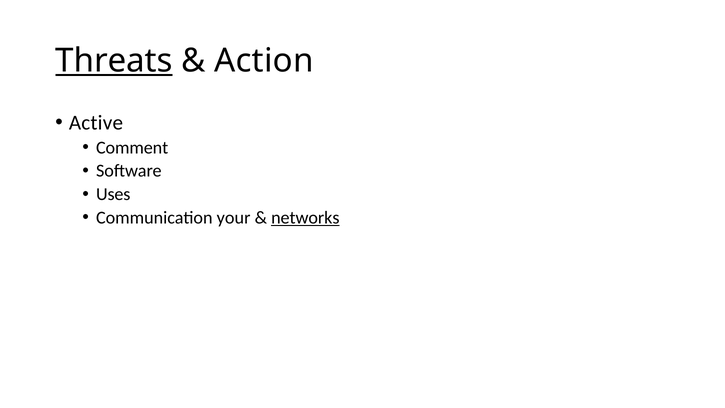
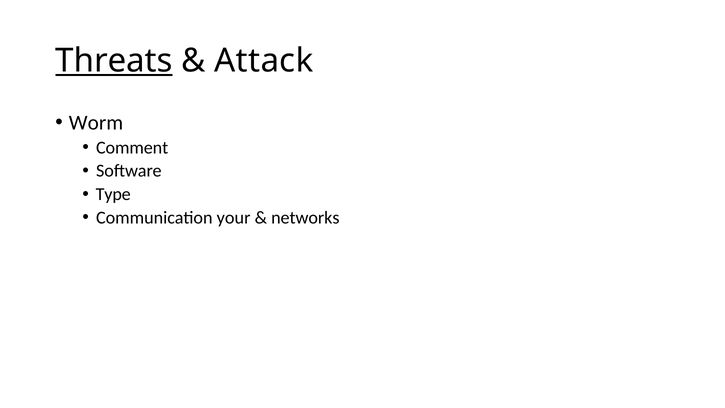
Action: Action -> Attack
Active: Active -> Worm
Uses: Uses -> Type
networks underline: present -> none
